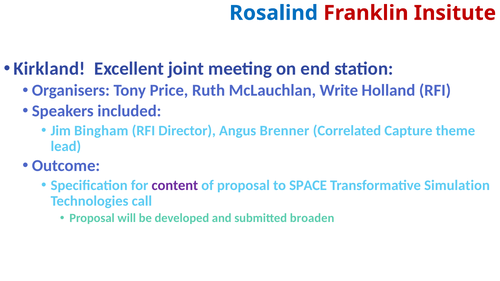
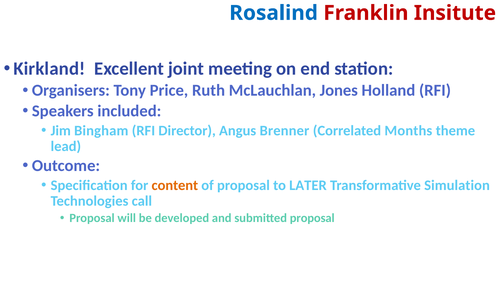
Write: Write -> Jones
Capture: Capture -> Months
content colour: purple -> orange
SPACE: SPACE -> LATER
submitted broaden: broaden -> proposal
